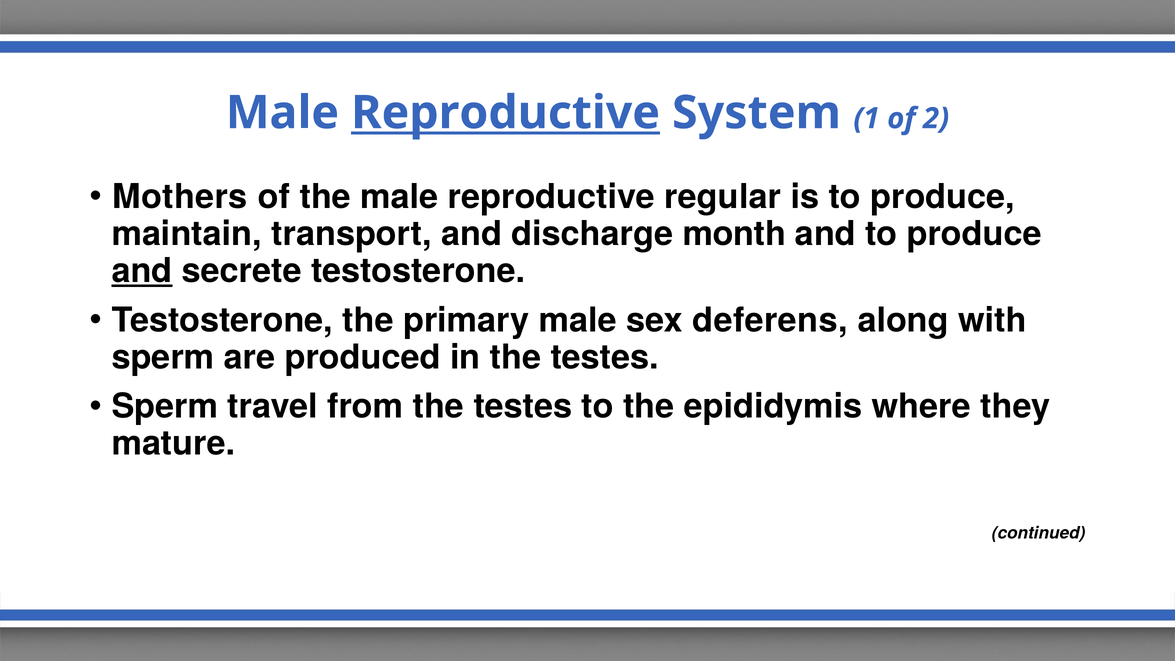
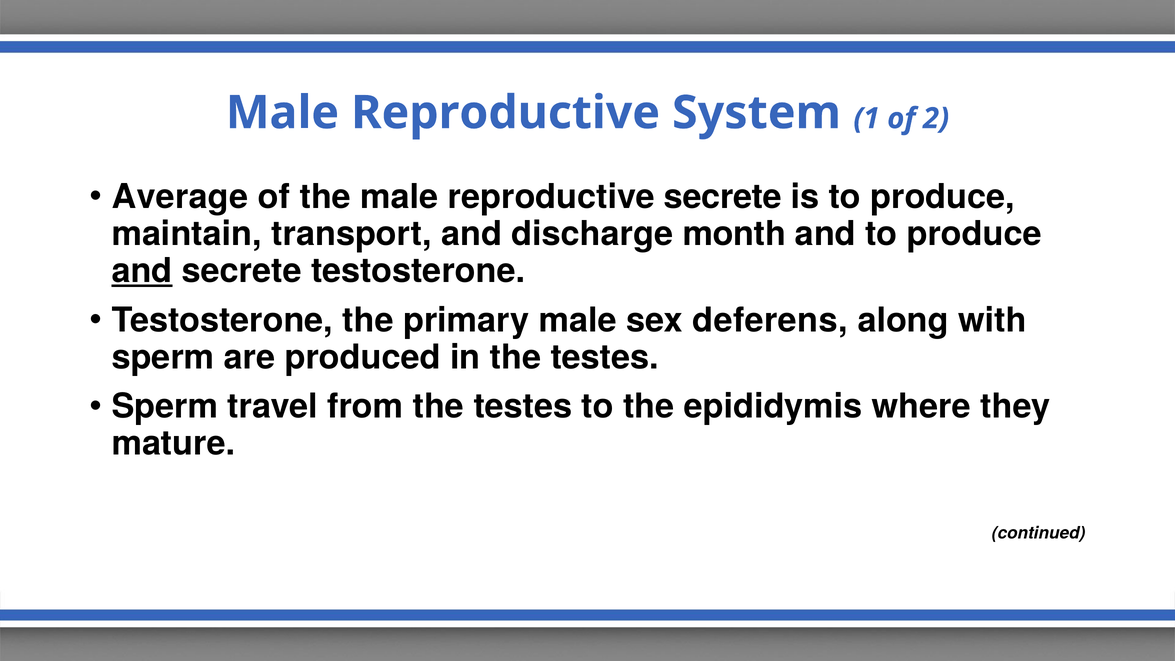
Reproductive at (506, 113) underline: present -> none
Mothers: Mothers -> Average
reproductive regular: regular -> secrete
